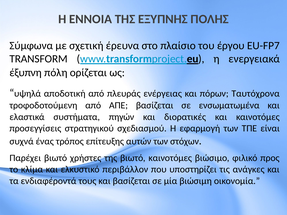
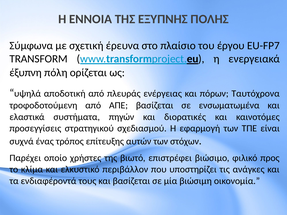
Παρέχει βιωτό: βιωτό -> οποίο
βιωτό καινοτόμες: καινοτόμες -> επιστρέφει
